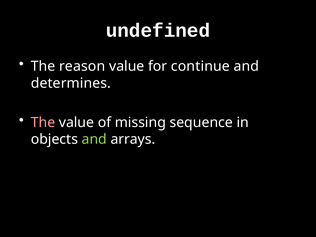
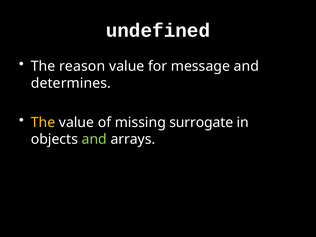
continue: continue -> message
The at (43, 122) colour: pink -> yellow
sequence: sequence -> surrogate
